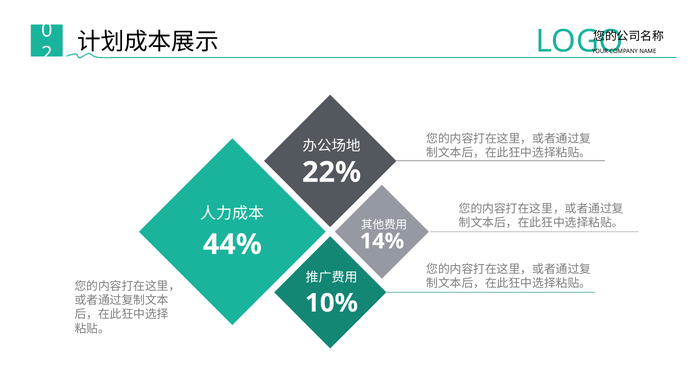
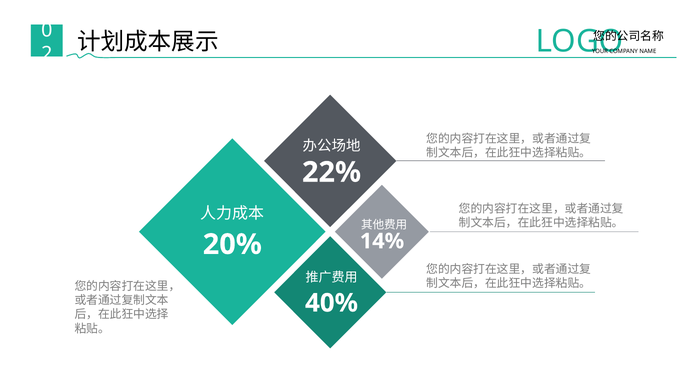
44%: 44% -> 20%
10%: 10% -> 40%
